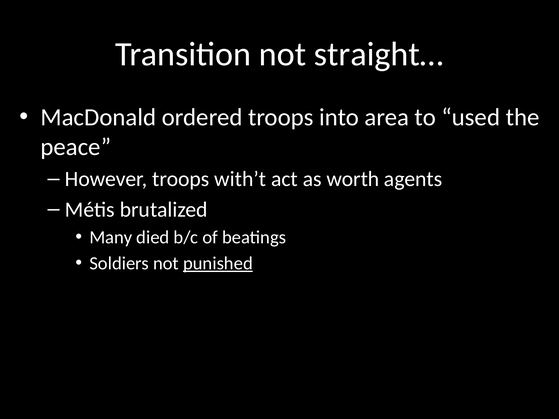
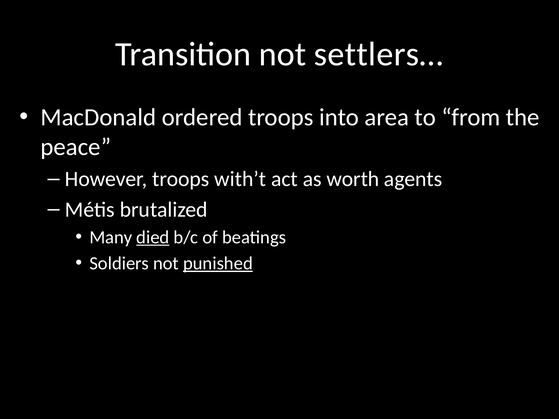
straight…: straight… -> settlers…
used: used -> from
died underline: none -> present
